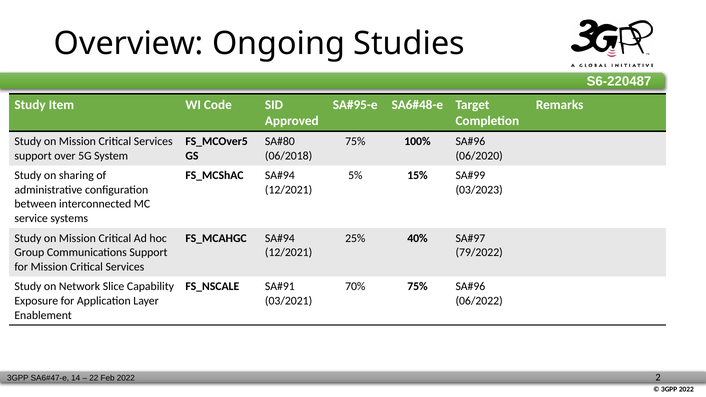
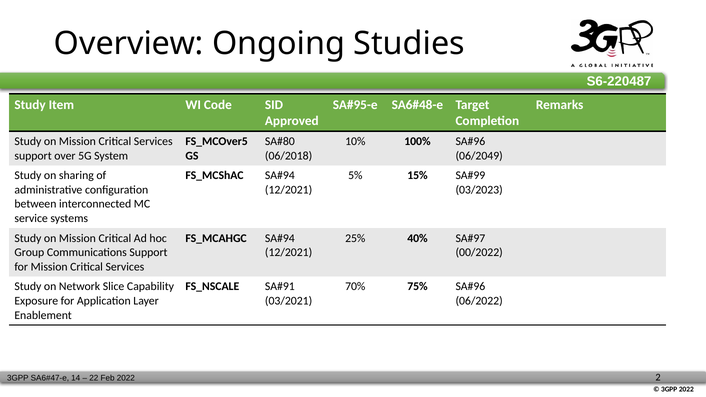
75% at (355, 141): 75% -> 10%
06/2020: 06/2020 -> 06/2049
79/2022: 79/2022 -> 00/2022
